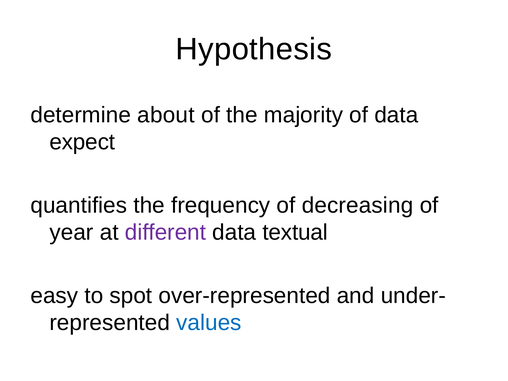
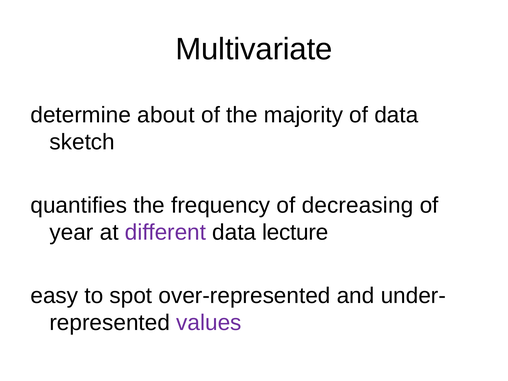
Hypothesis: Hypothesis -> Multivariate
expect: expect -> sketch
textual: textual -> lecture
values colour: blue -> purple
